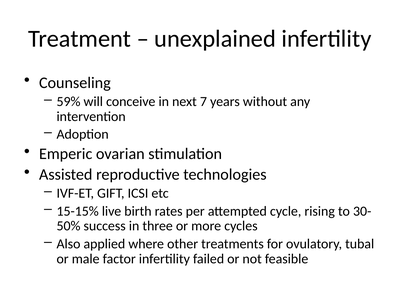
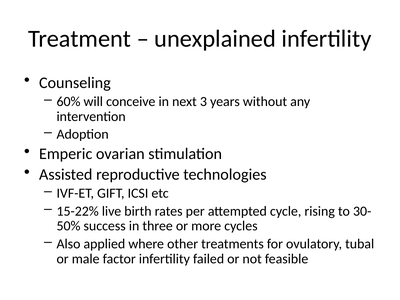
59%: 59% -> 60%
7: 7 -> 3
15-15%: 15-15% -> 15-22%
